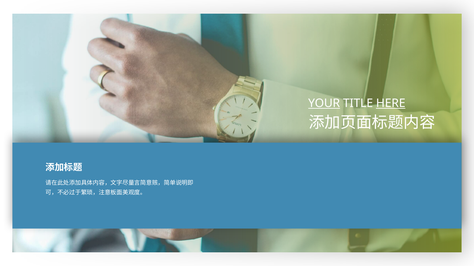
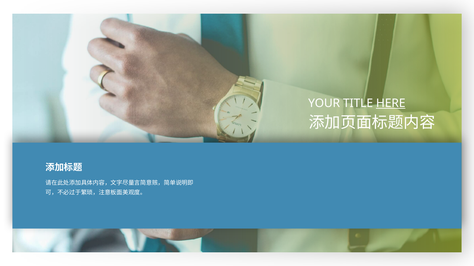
YOUR underline: present -> none
